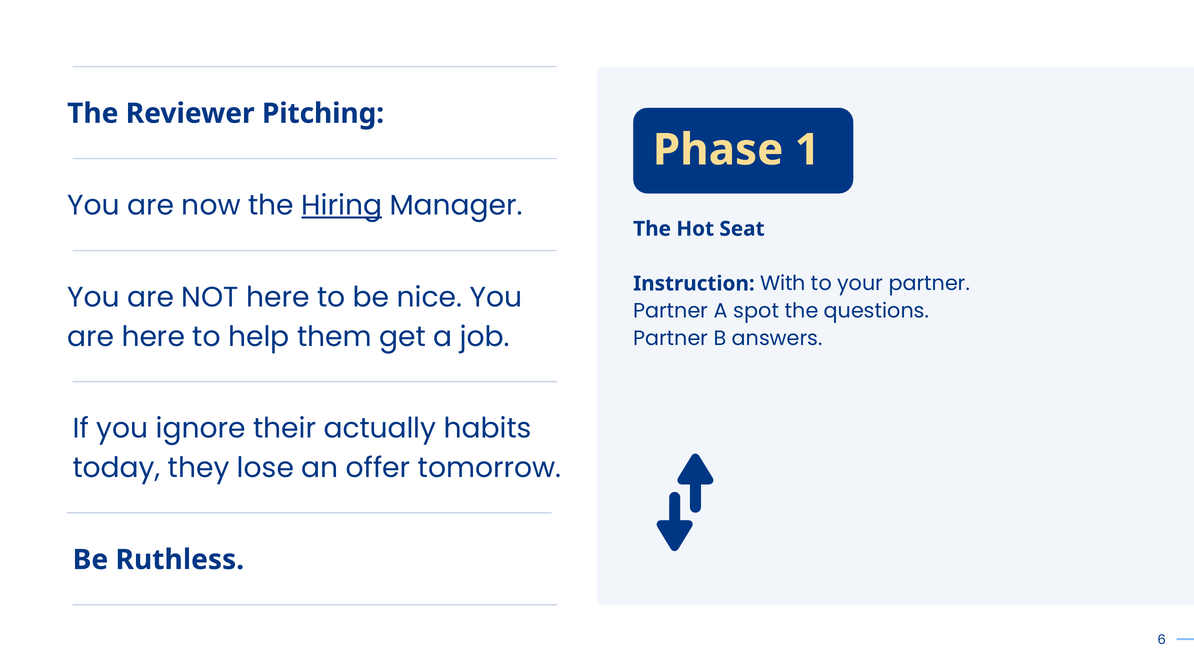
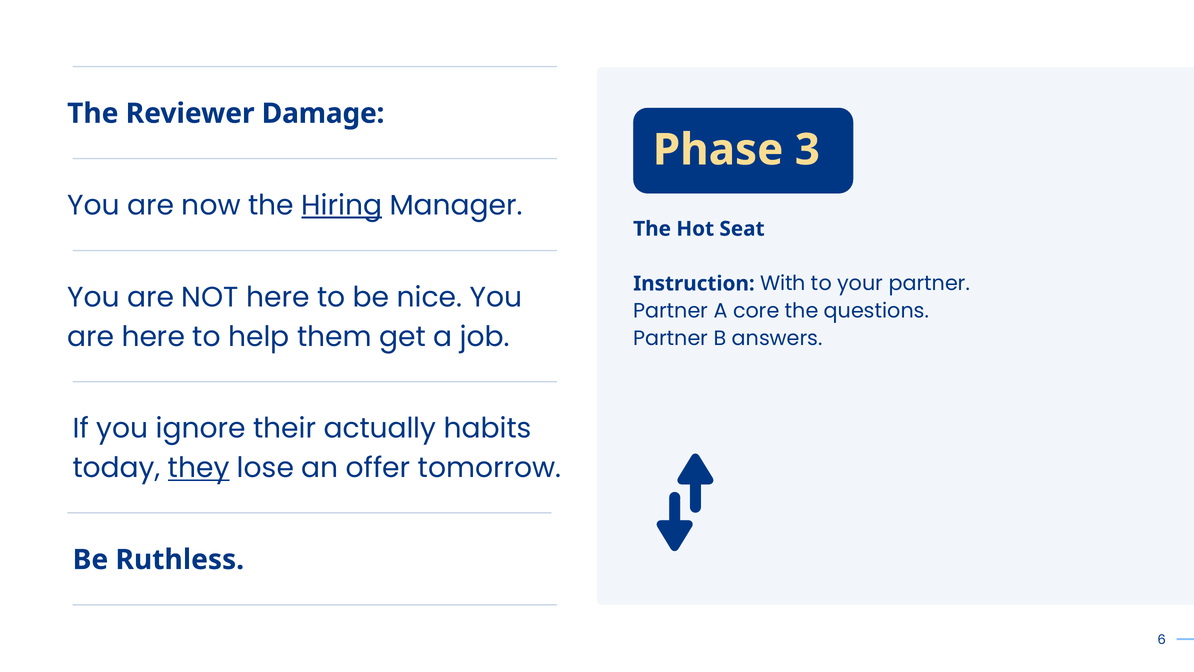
Pitching: Pitching -> Damage
1: 1 -> 3
spot: spot -> core
they underline: none -> present
